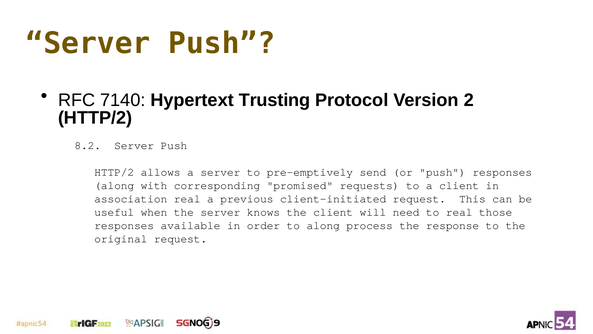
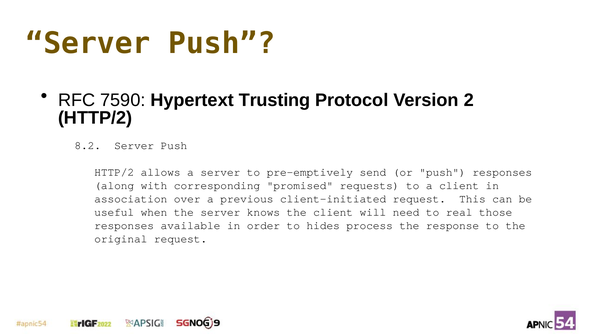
7140: 7140 -> 7590
association real: real -> over
to along: along -> hides
